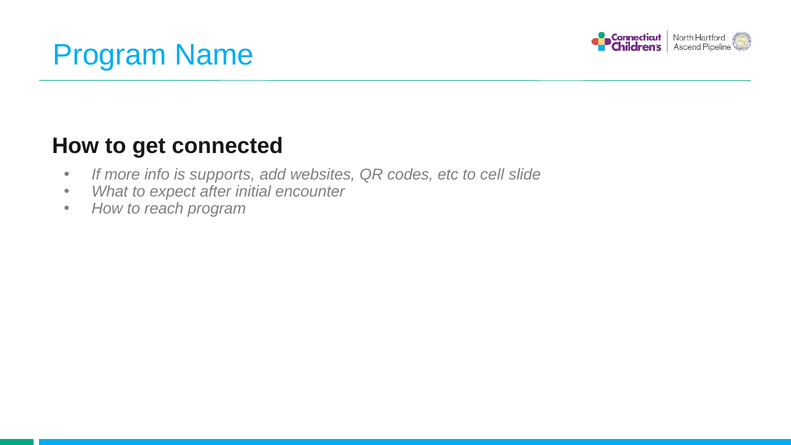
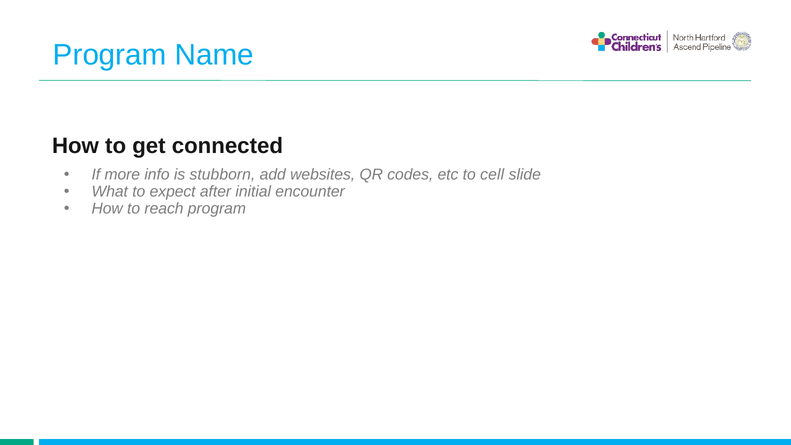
supports: supports -> stubborn
